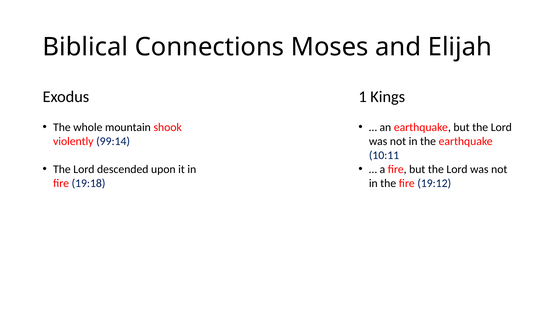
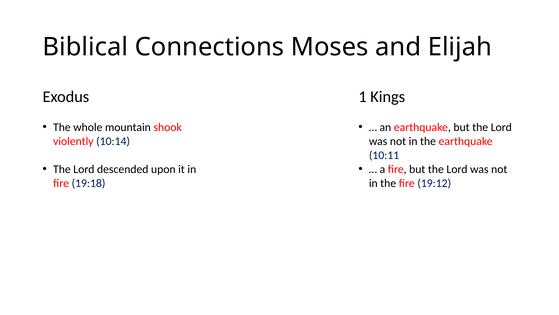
99:14: 99:14 -> 10:14
